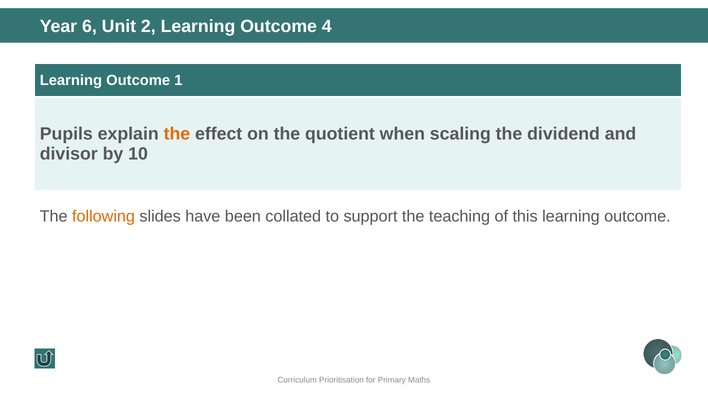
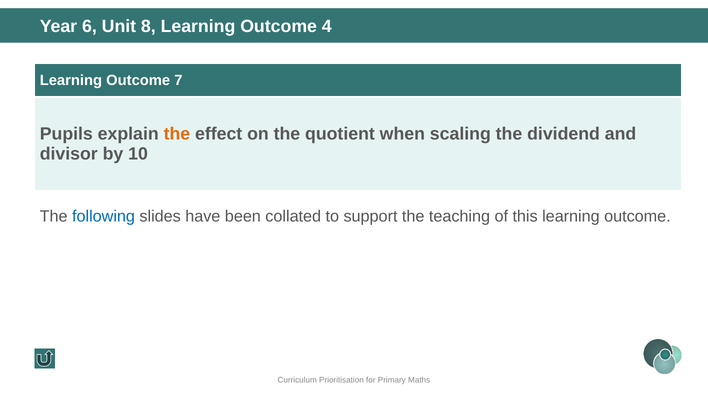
2: 2 -> 8
1: 1 -> 7
following colour: orange -> blue
